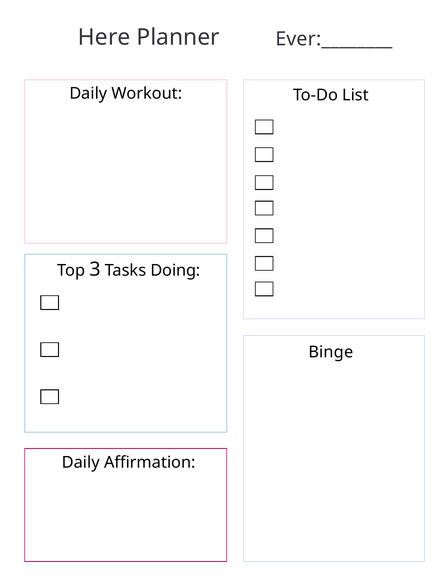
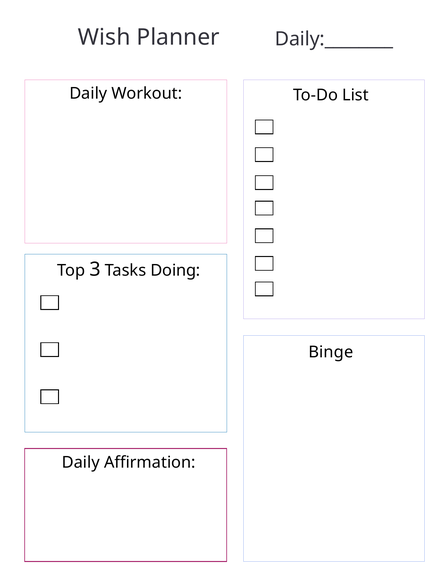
Here: Here -> Wish
Ever:________: Ever:________ -> Daily:________
